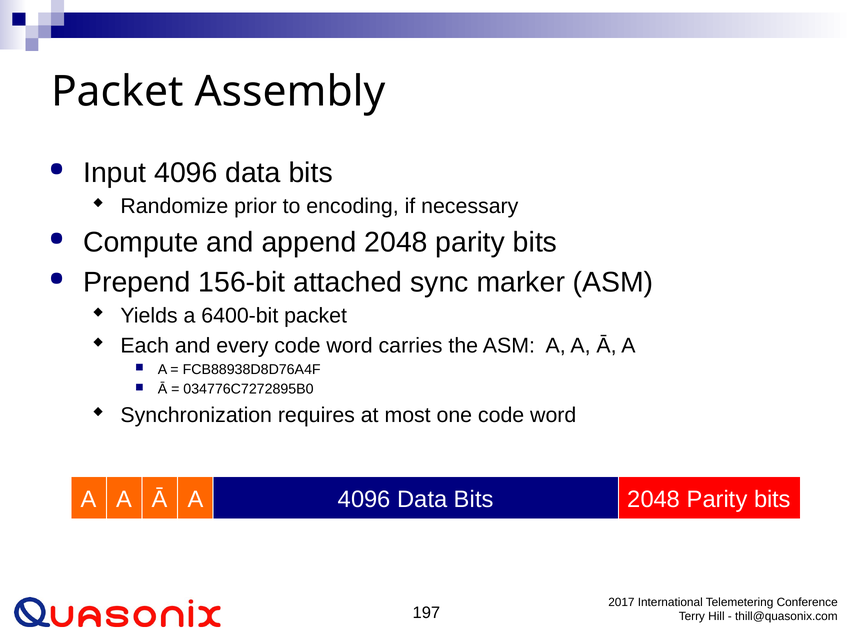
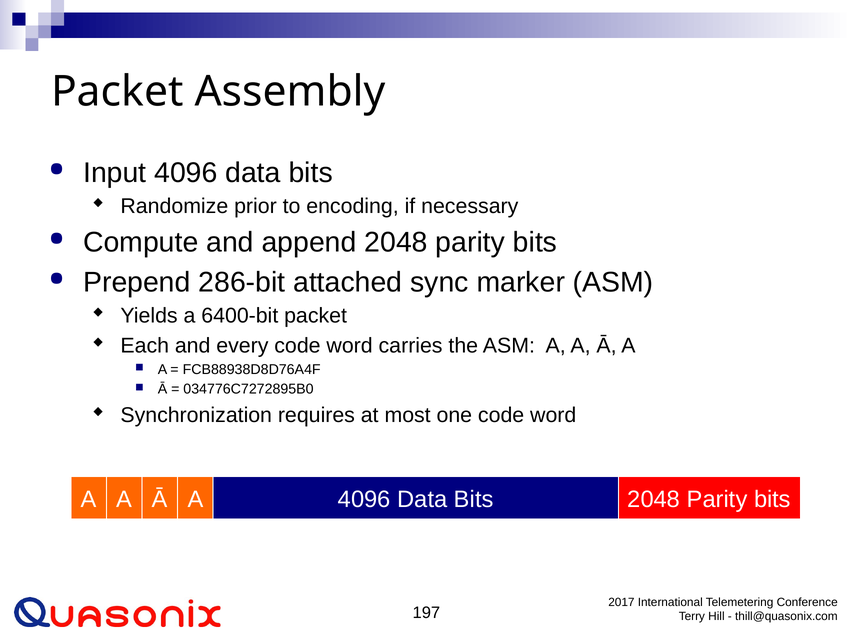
156-bit: 156-bit -> 286-bit
